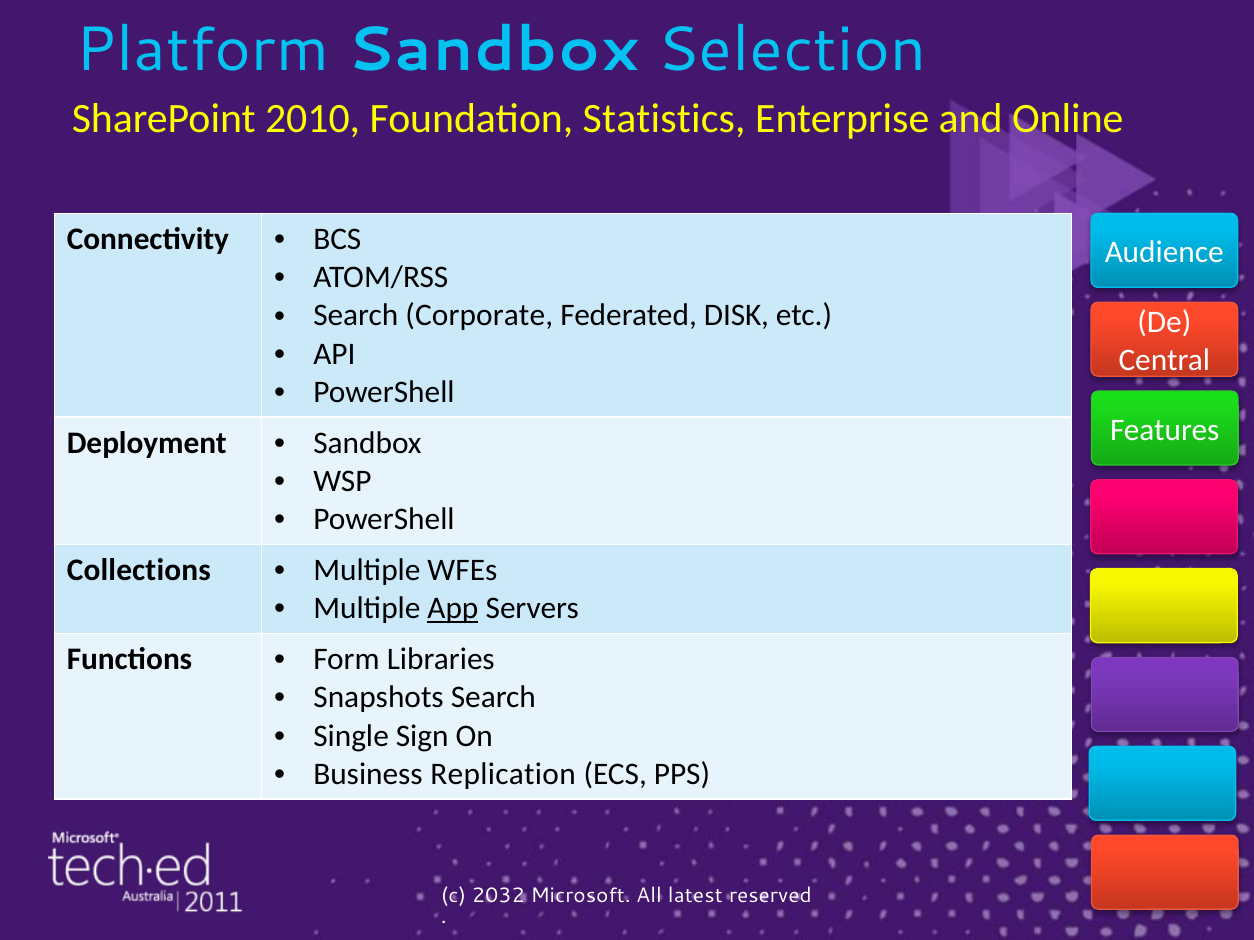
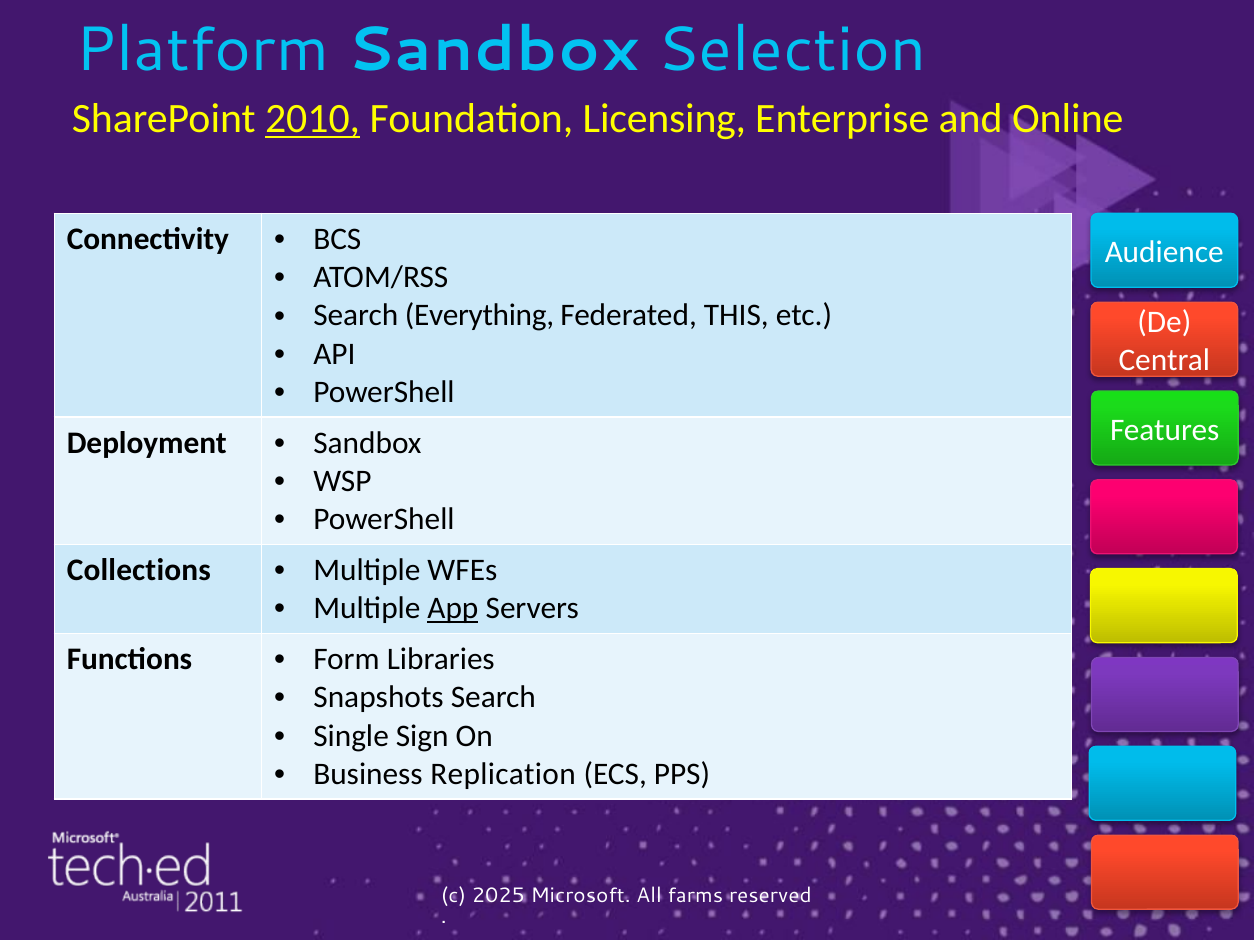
2010 underline: none -> present
Statistics: Statistics -> Licensing
Corporate: Corporate -> Everything
DISK: DISK -> THIS
2032: 2032 -> 2025
latest: latest -> farms
